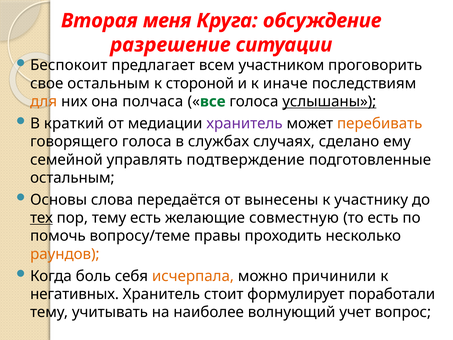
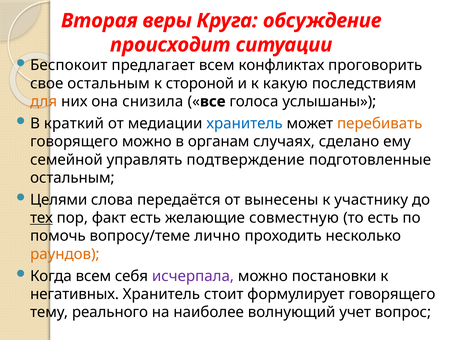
меня: меня -> веры
разрешение: разрешение -> происходит
участником: участником -> конфликтах
иначе: иначе -> какую
полчаса: полчаса -> снизила
все colour: green -> black
услышаны underline: present -> none
хранитель at (244, 123) colour: purple -> blue
говорящего голоса: голоса -> можно
службах: службах -> органам
Основы: Основы -> Целями
пор тему: тему -> факт
правы: правы -> лично
Когда боль: боль -> всем
исчерпала colour: orange -> purple
причинили: причинили -> постановки
формулирует поработали: поработали -> говорящего
учитывать: учитывать -> реального
